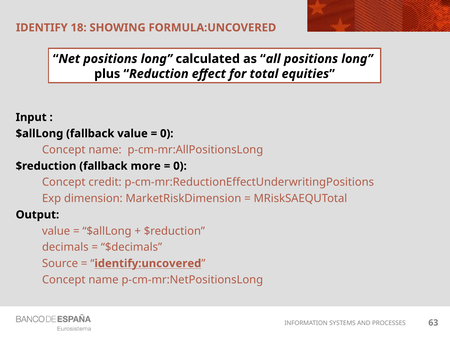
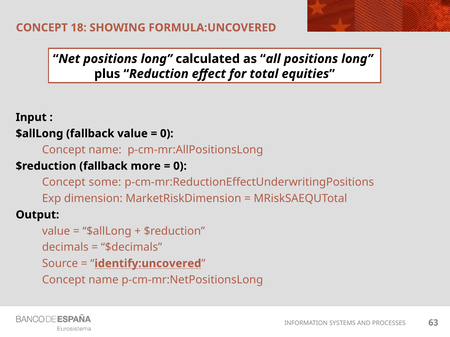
IDENTIFY at (42, 28): IDENTIFY -> CONCEPT
credit: credit -> some
